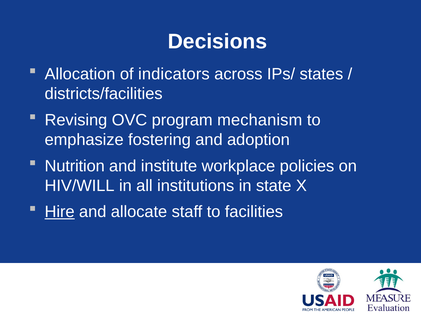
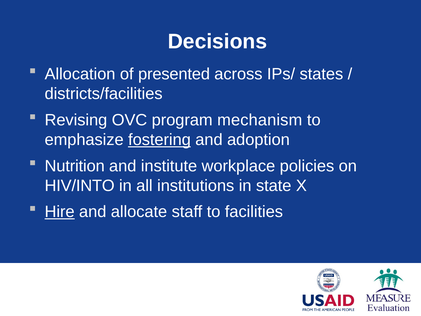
indicators: indicators -> presented
fostering underline: none -> present
HIV/WILL: HIV/WILL -> HIV/INTO
